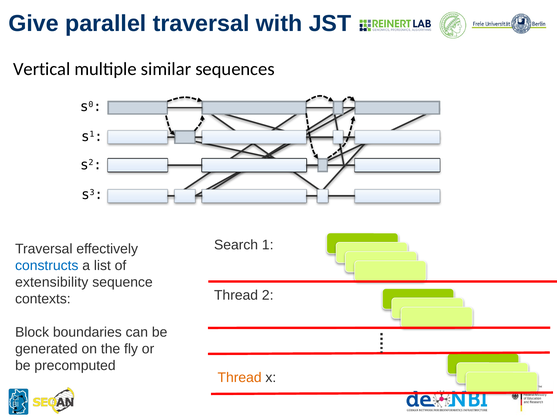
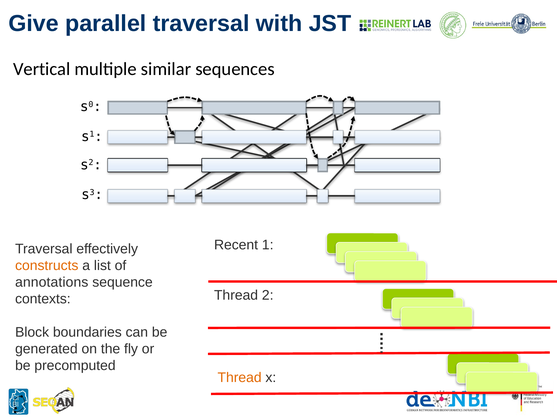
Search: Search -> Recent
constructs colour: blue -> orange
extensibility: extensibility -> annotations
